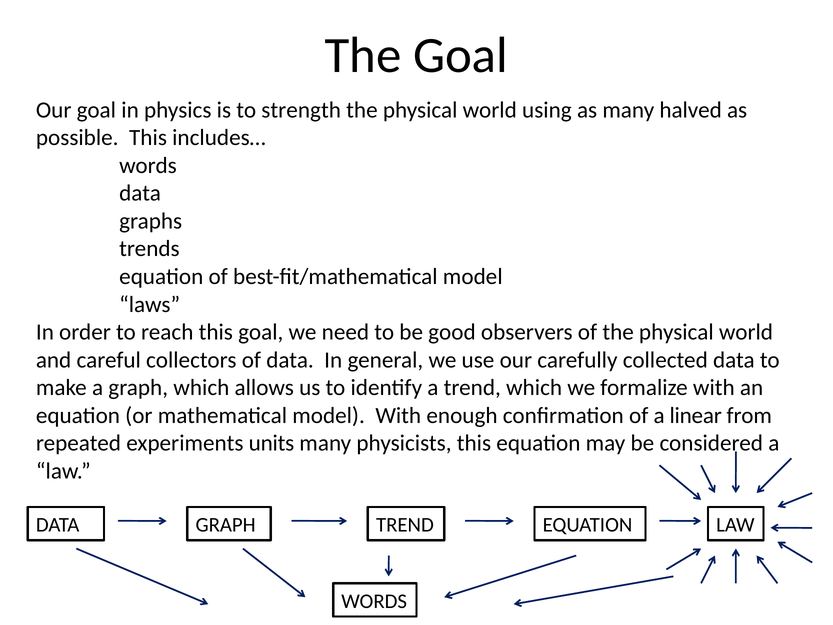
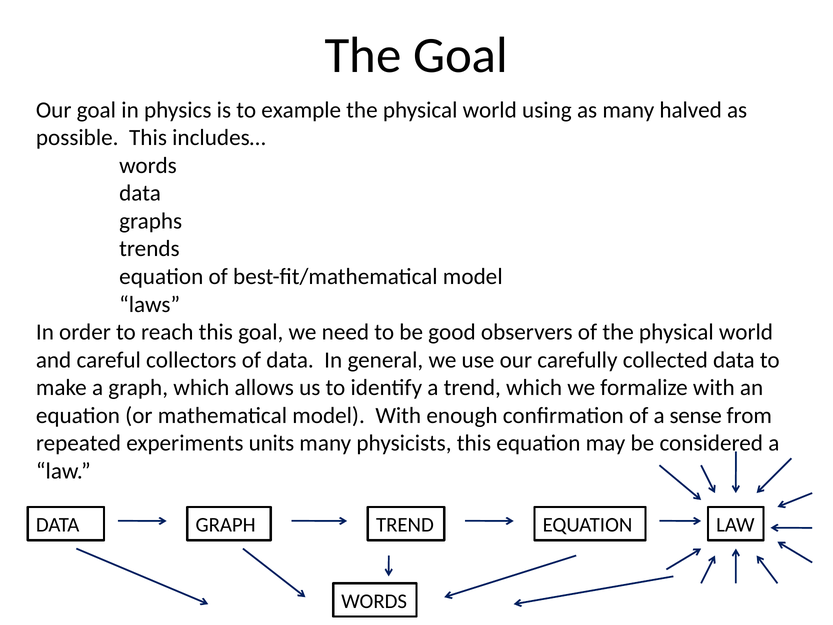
strength: strength -> example
linear: linear -> sense
